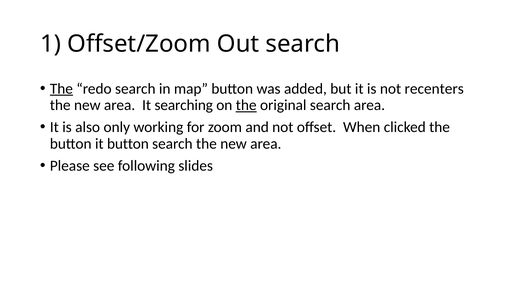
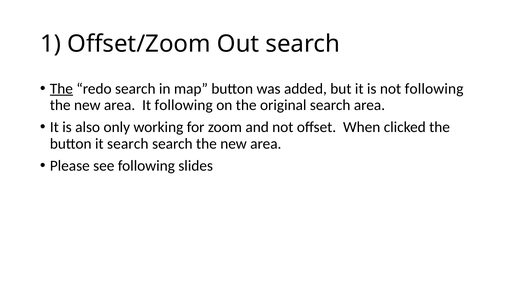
not recenters: recenters -> following
It searching: searching -> following
the at (246, 105) underline: present -> none
it button: button -> search
